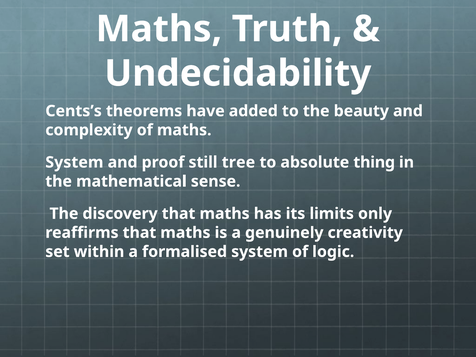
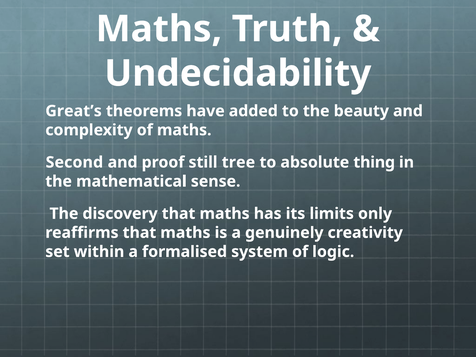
Cents’s: Cents’s -> Great’s
System at (74, 162): System -> Second
